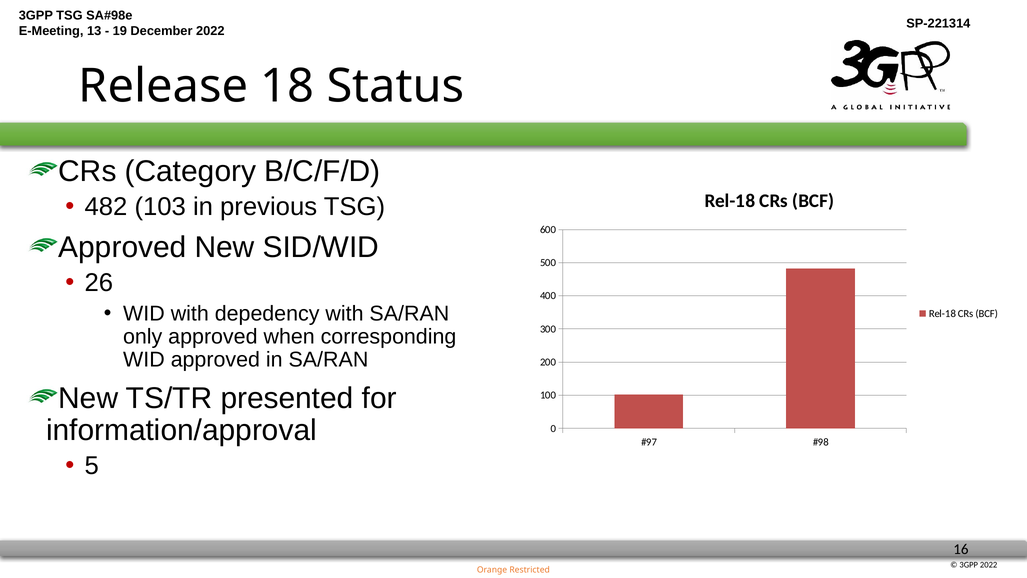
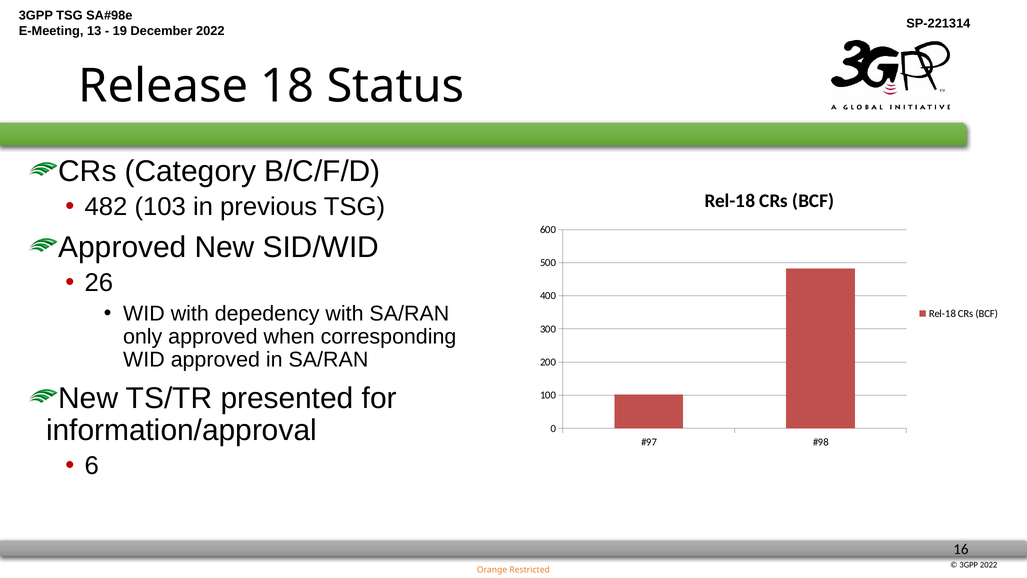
5: 5 -> 6
